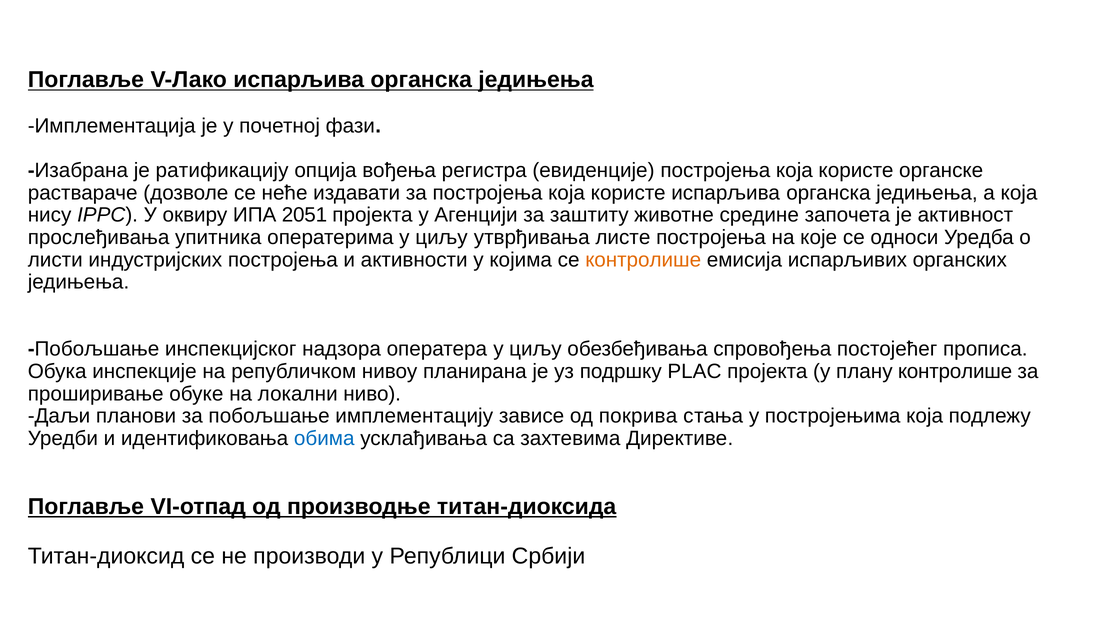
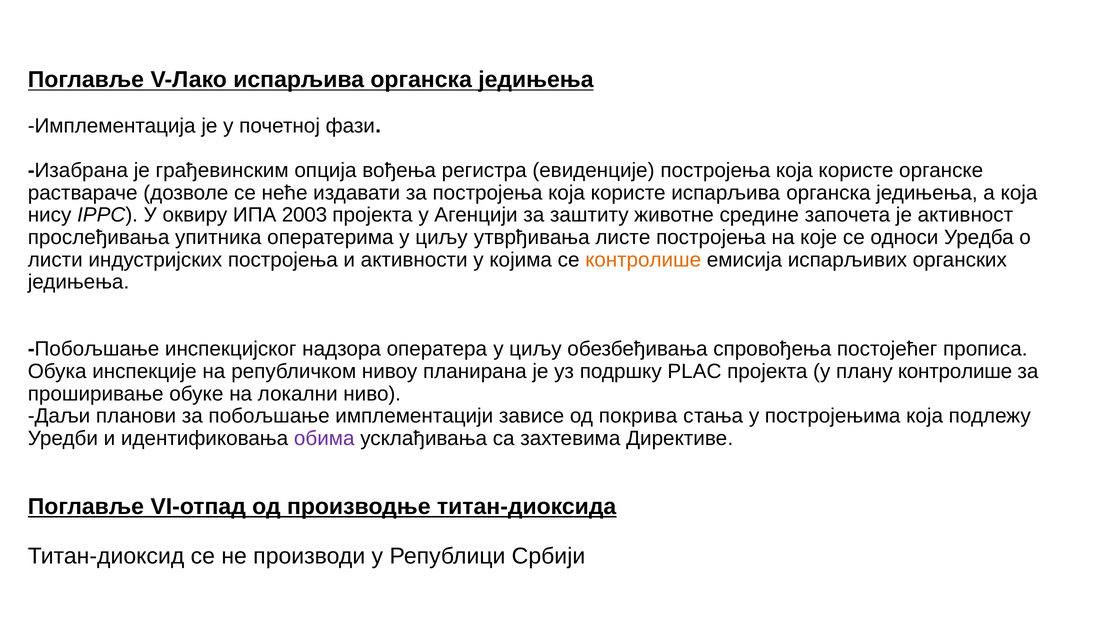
ратификацију: ратификацију -> грађевинским
2051: 2051 -> 2003
имплементацију: имплементацију -> имплементацији
обима colour: blue -> purple
